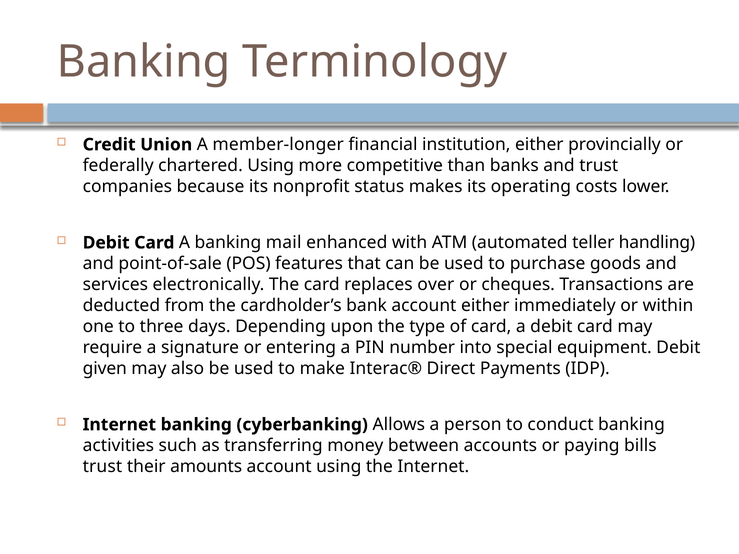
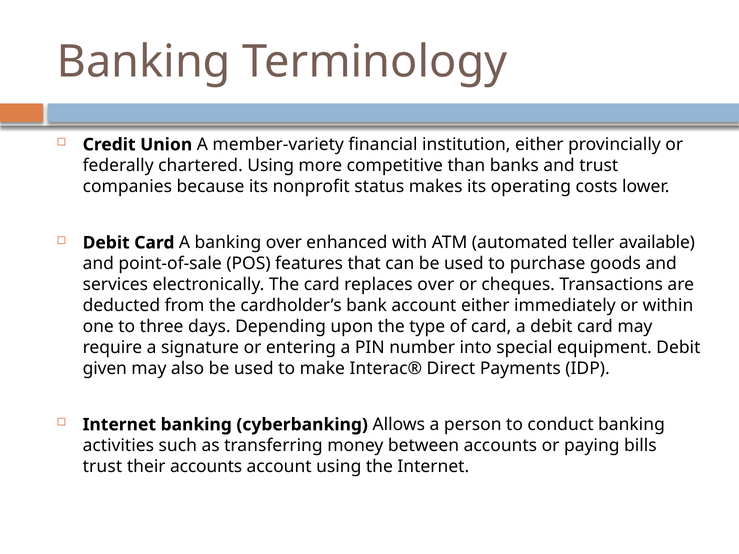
member-longer: member-longer -> member-variety
banking mail: mail -> over
handling: handling -> available
their amounts: amounts -> accounts
